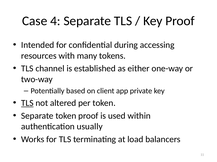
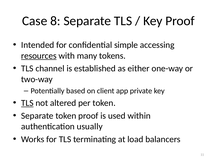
4: 4 -> 8
during: during -> simple
resources underline: none -> present
